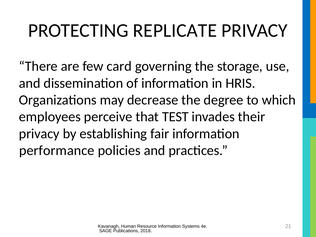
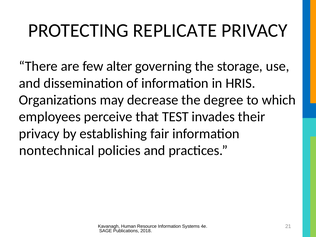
card: card -> alter
performance: performance -> nontechnical
